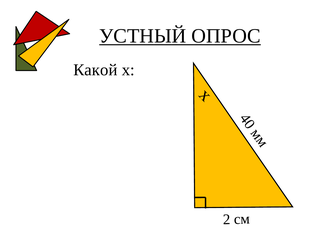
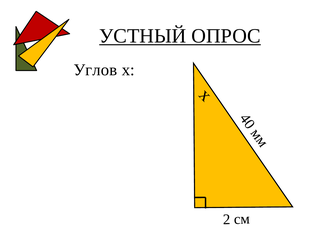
Какой: Какой -> Углов
